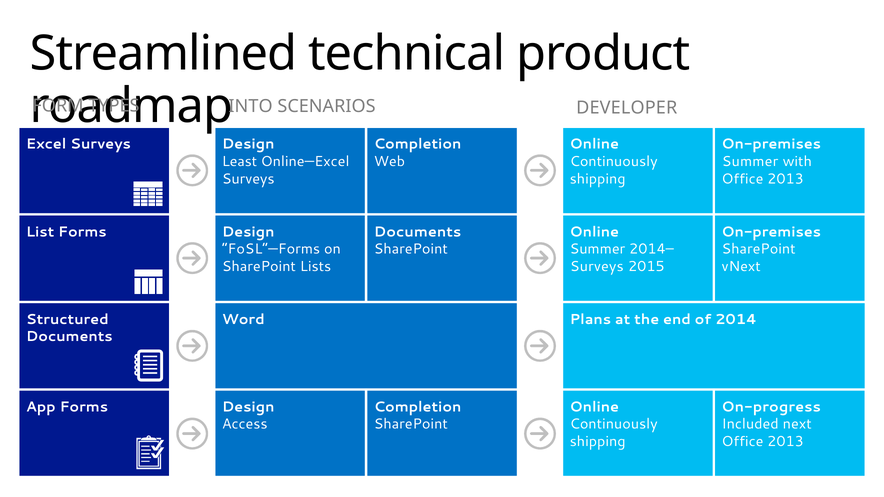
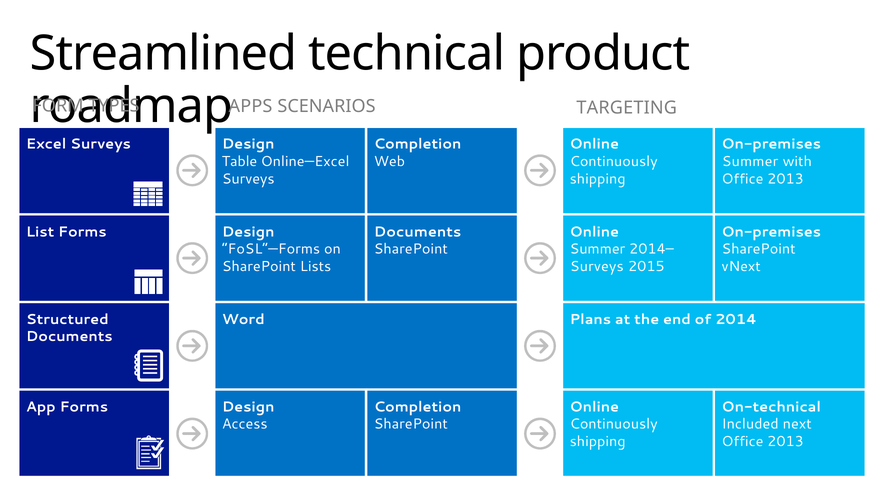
INTO: INTO -> APPS
DEVELOPER: DEVELOPER -> TARGETING
Least: Least -> Table
On-progress: On-progress -> On-technical
